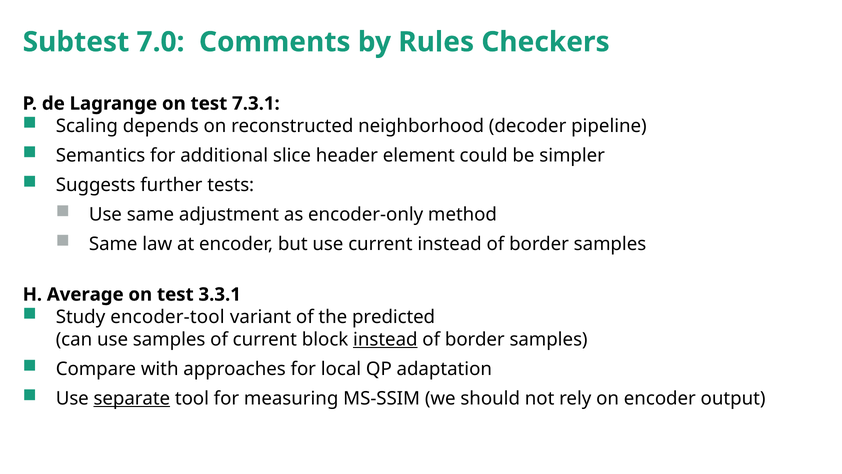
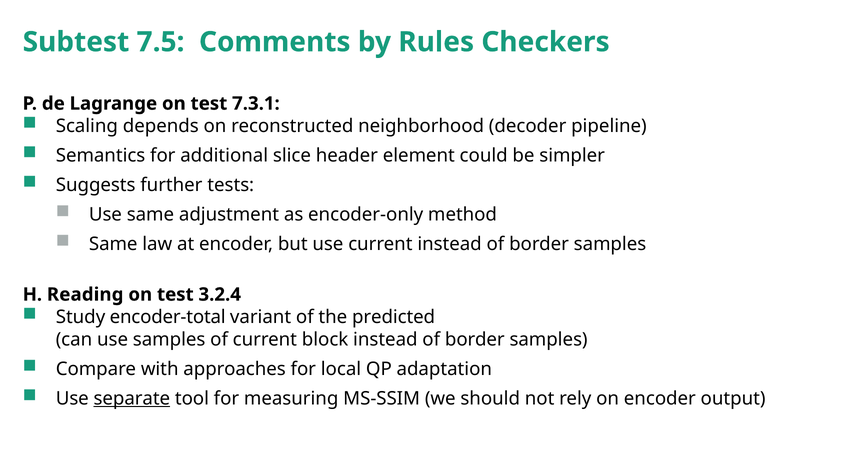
7.0: 7.0 -> 7.5
Average: Average -> Reading
3.3.1: 3.3.1 -> 3.2.4
encoder-tool: encoder-tool -> encoder-total
instead at (385, 339) underline: present -> none
